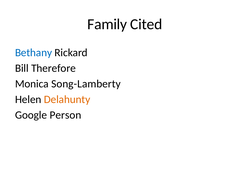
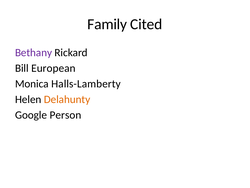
Bethany colour: blue -> purple
Therefore: Therefore -> European
Song-Lamberty: Song-Lamberty -> Halls-Lamberty
